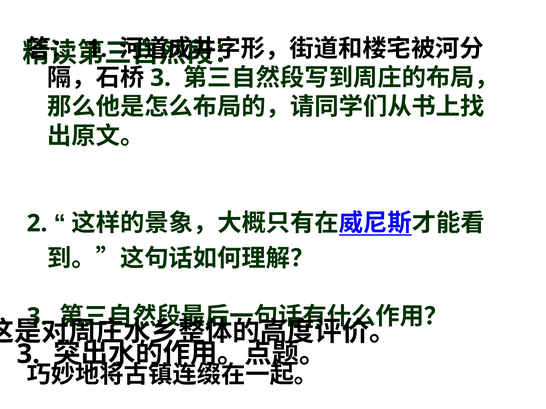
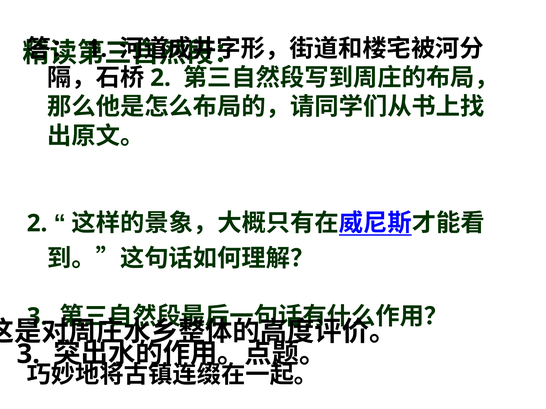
3 at (161, 78): 3 -> 2
